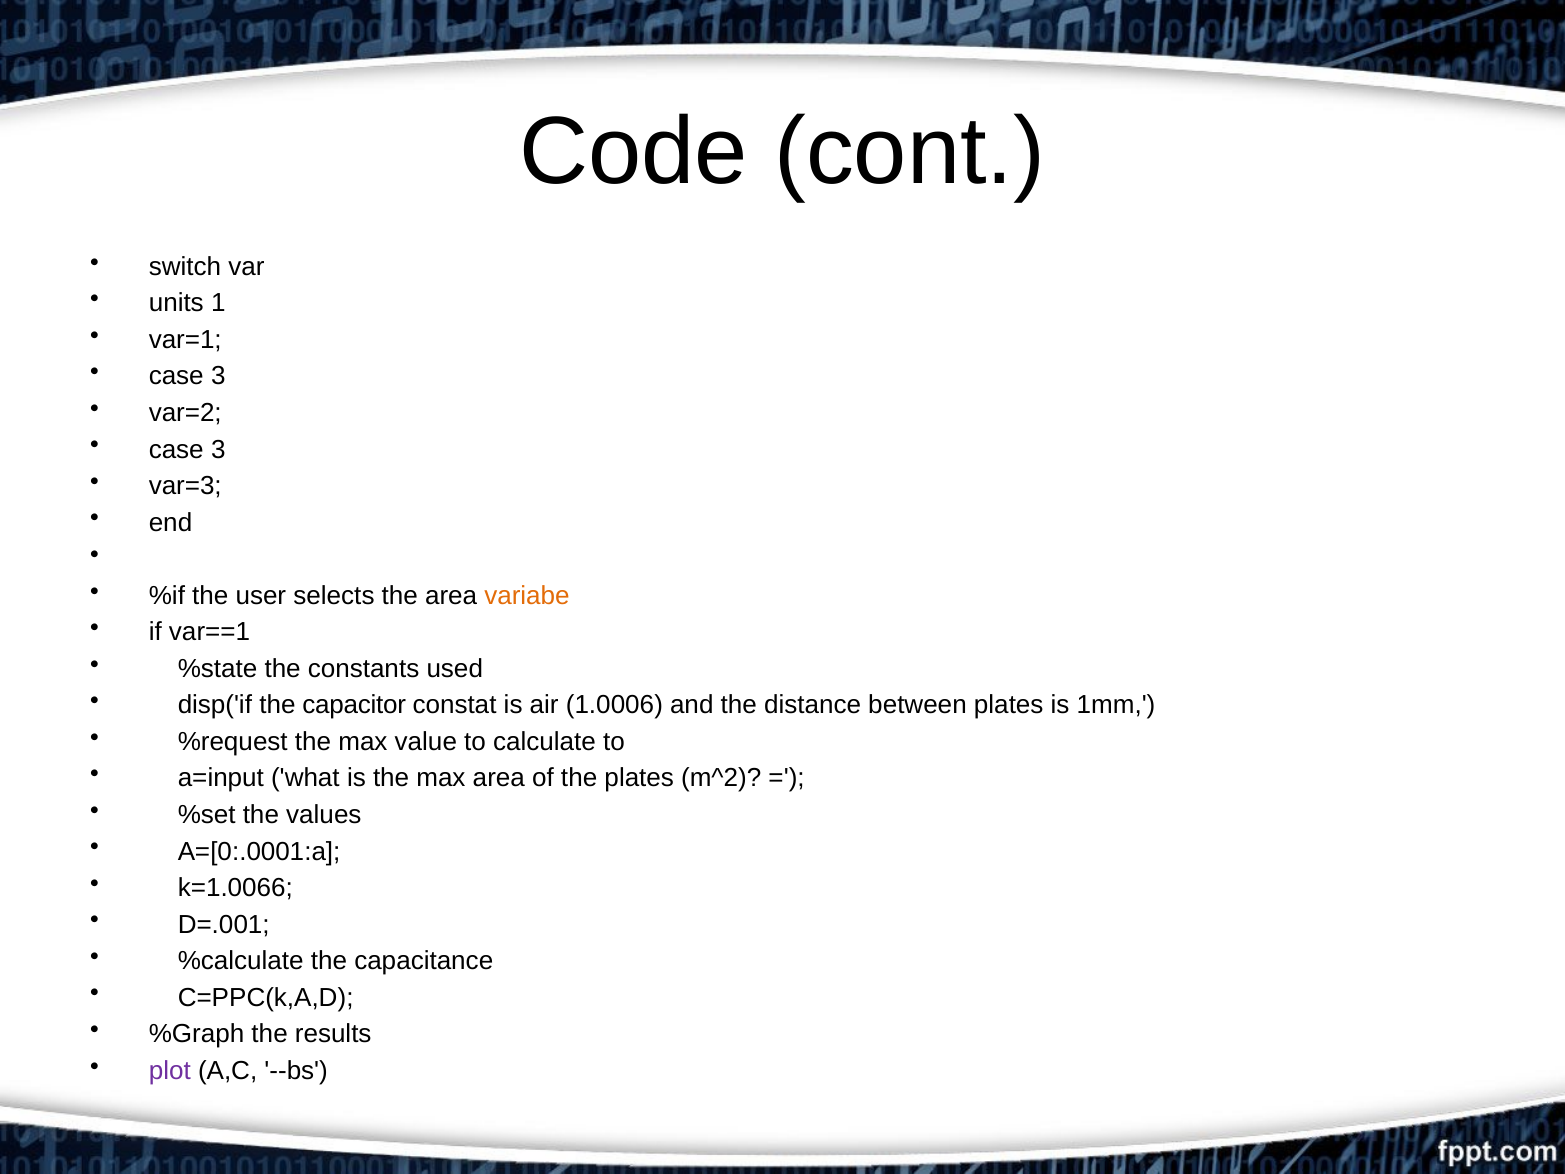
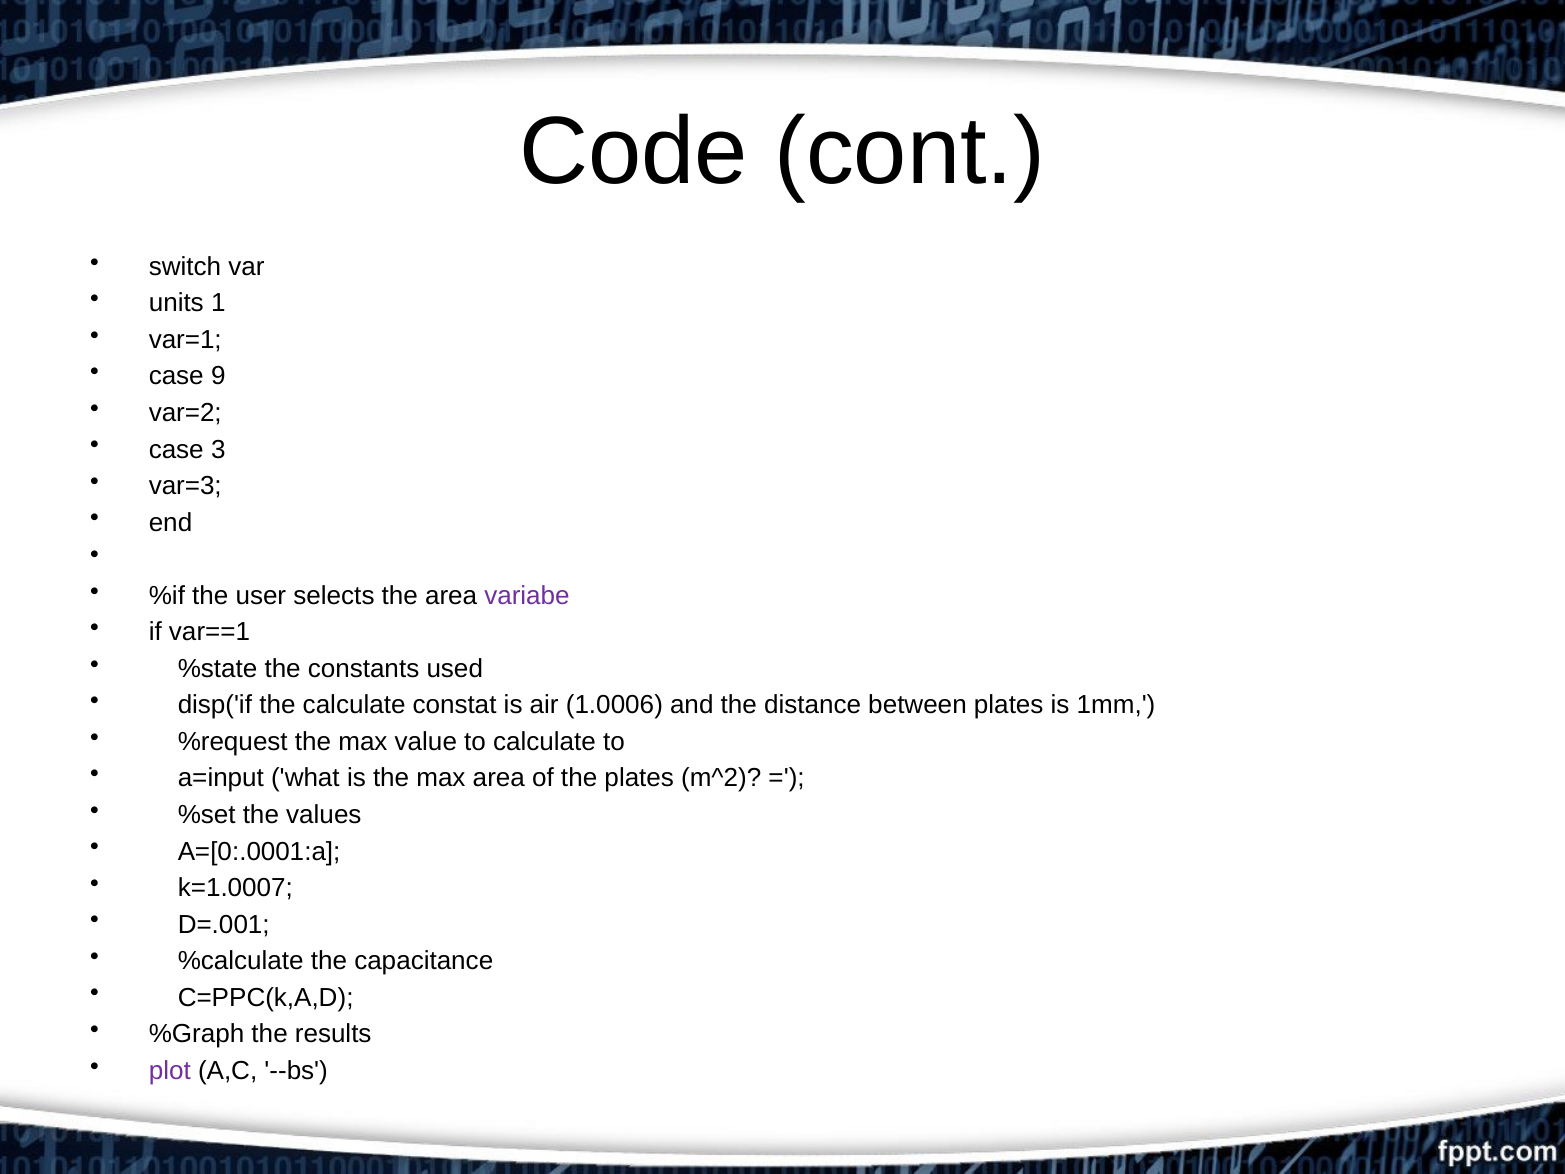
3 at (218, 376): 3 -> 9
variabe colour: orange -> purple
the capacitor: capacitor -> calculate
k=1.0066: k=1.0066 -> k=1.0007
